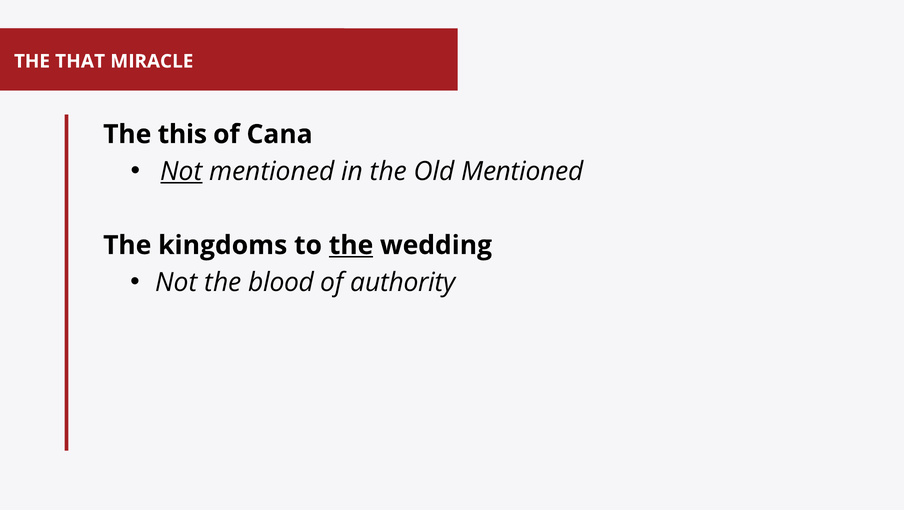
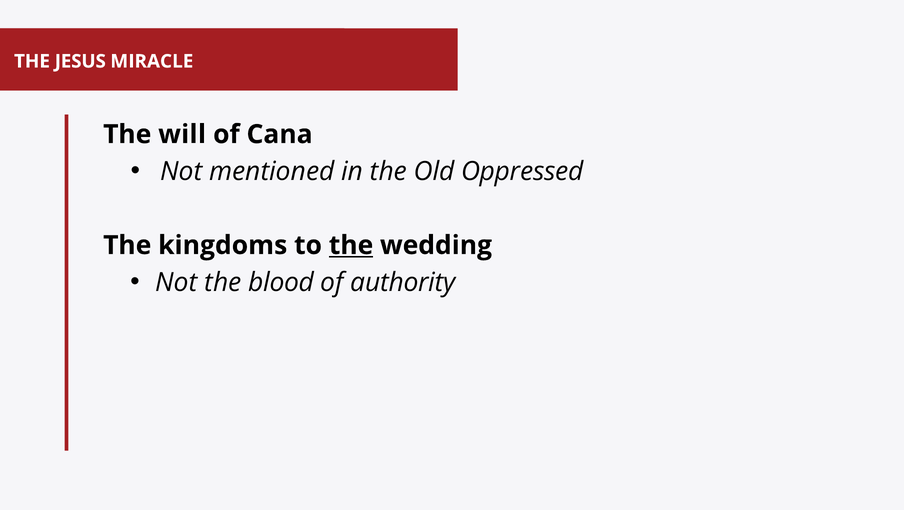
THAT: THAT -> JESUS
this: this -> will
Not at (181, 171) underline: present -> none
Old Mentioned: Mentioned -> Oppressed
